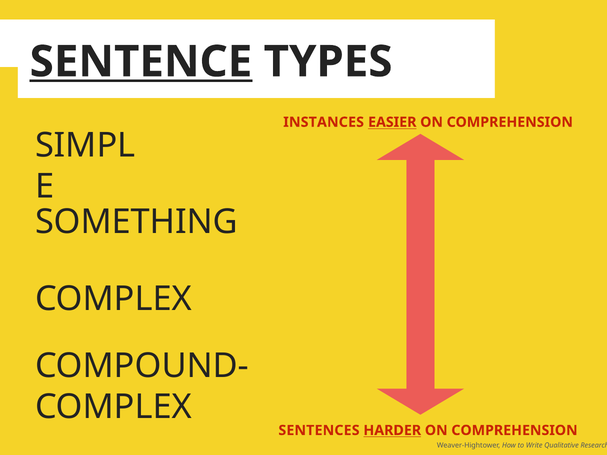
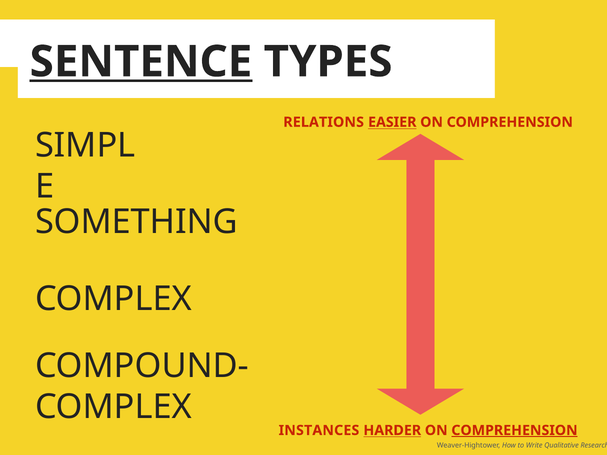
INSTANCES: INSTANCES -> RELATIONS
SENTENCES: SENTENCES -> INSTANCES
COMPREHENSION at (514, 431) underline: none -> present
